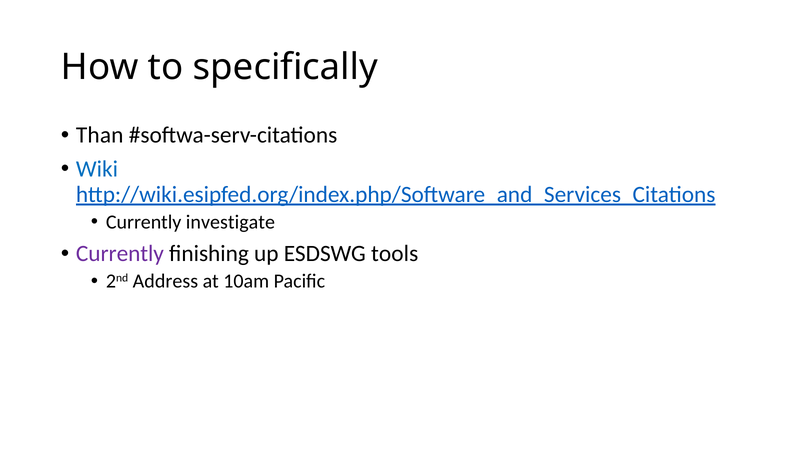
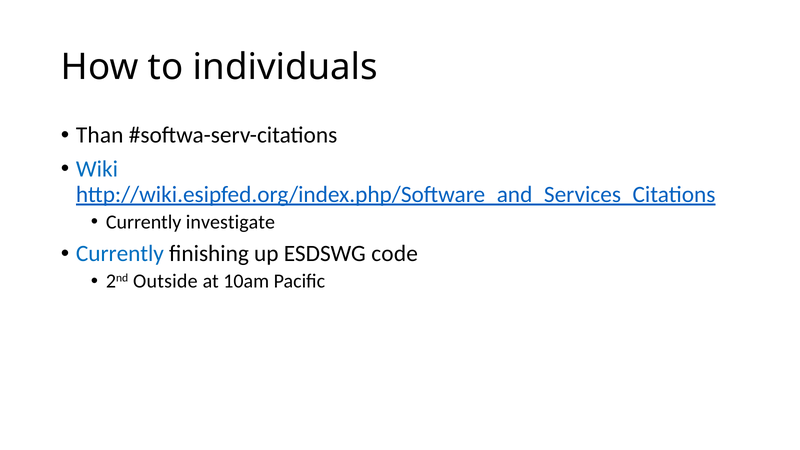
specifically: specifically -> individuals
Currently at (120, 254) colour: purple -> blue
tools: tools -> code
Address: Address -> Outside
